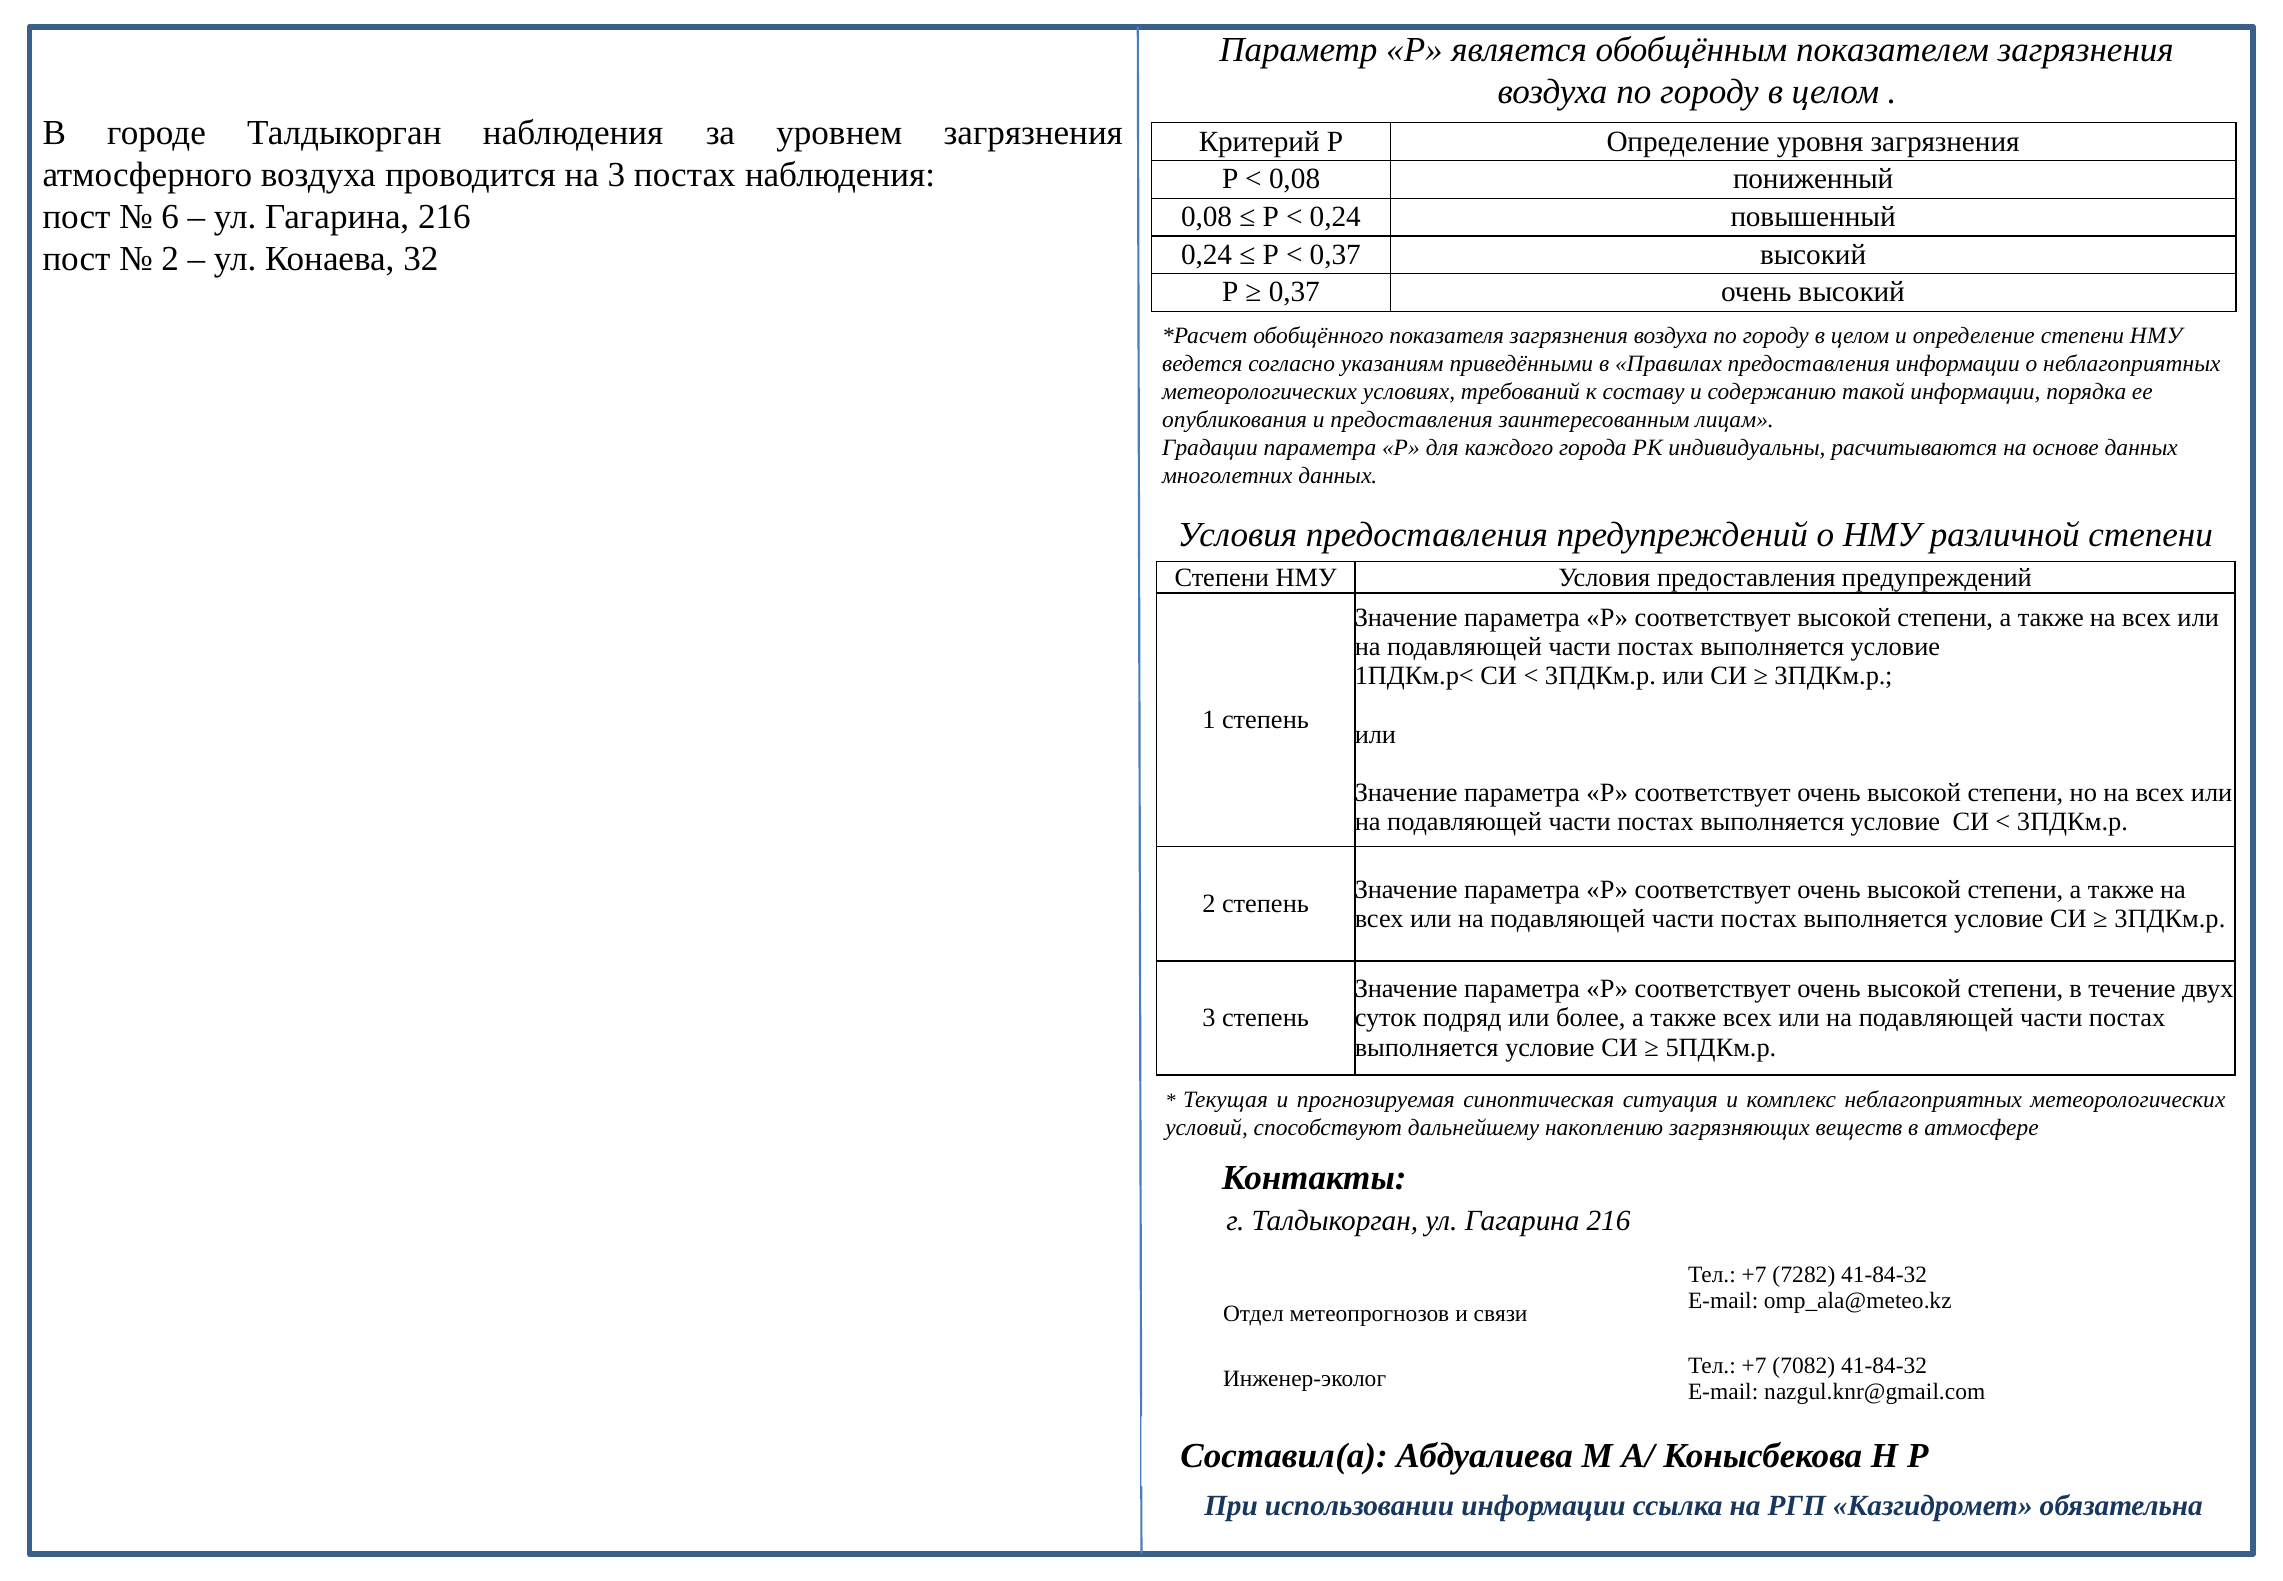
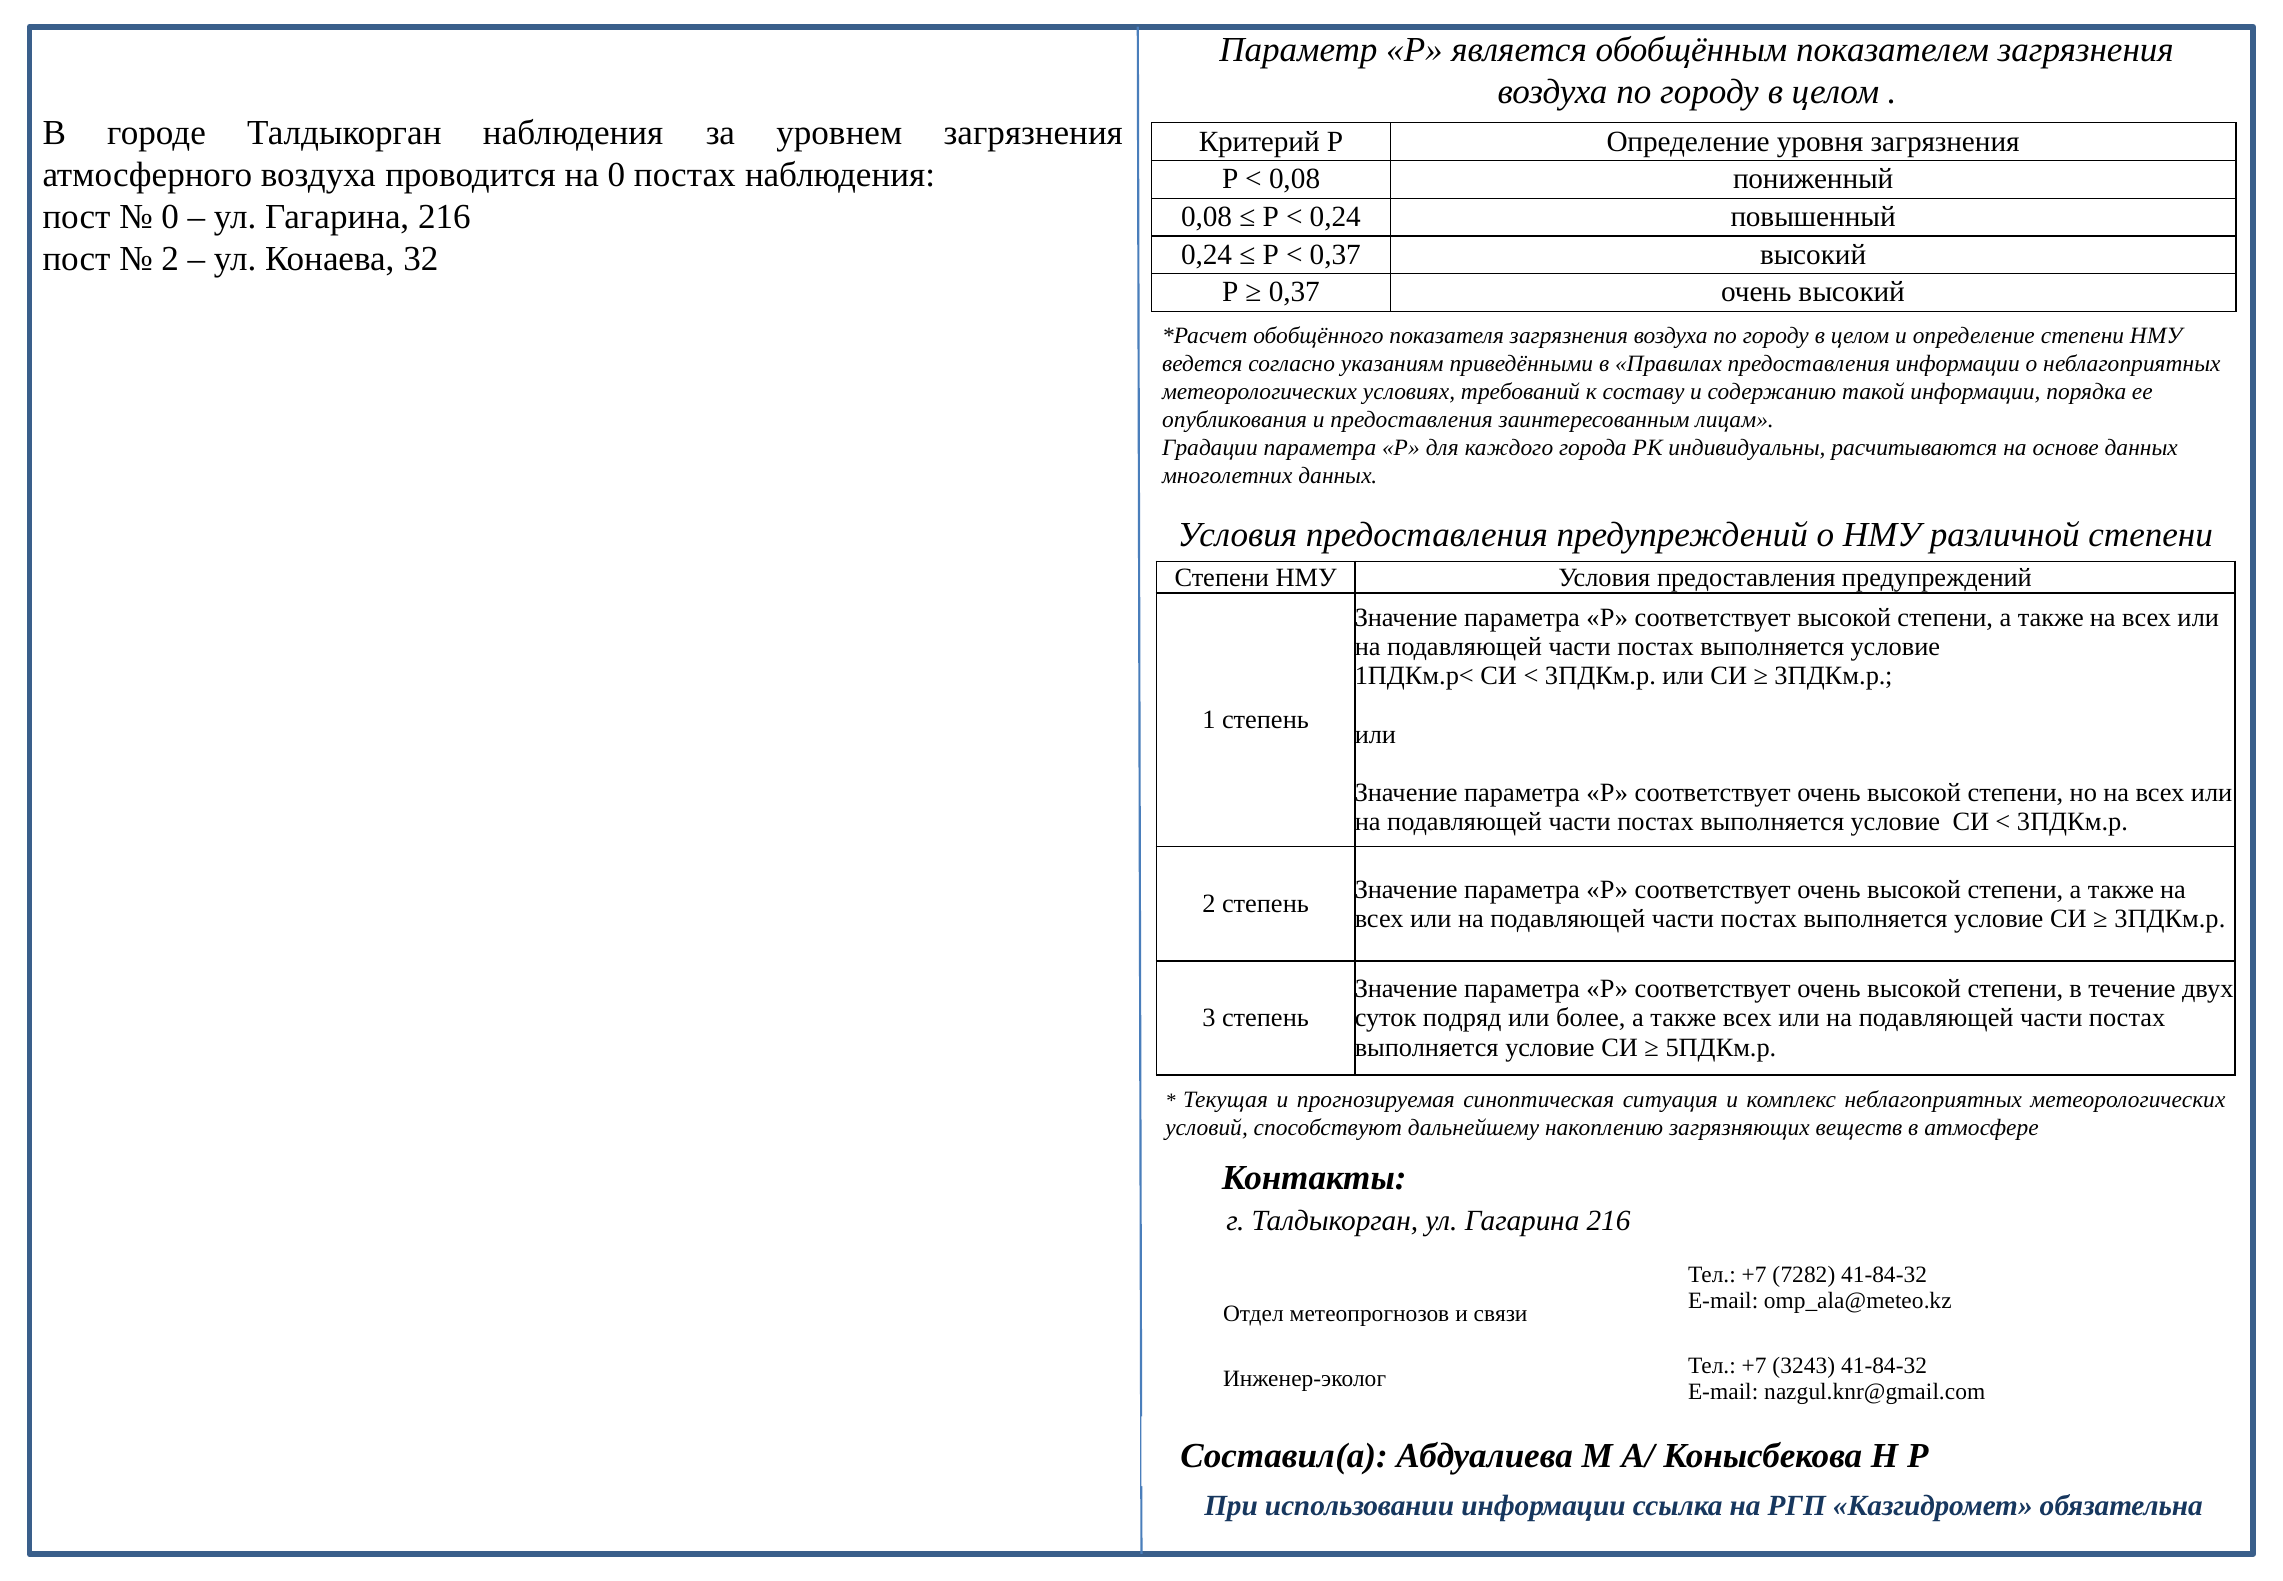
на 3: 3 -> 0
6 at (170, 217): 6 -> 0
7082: 7082 -> 3243
